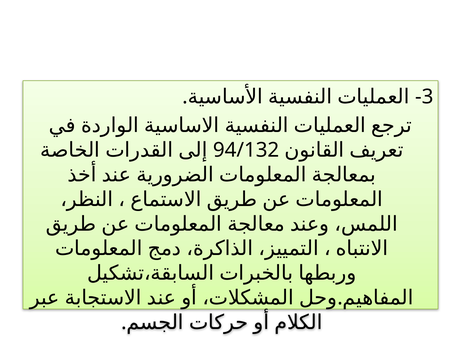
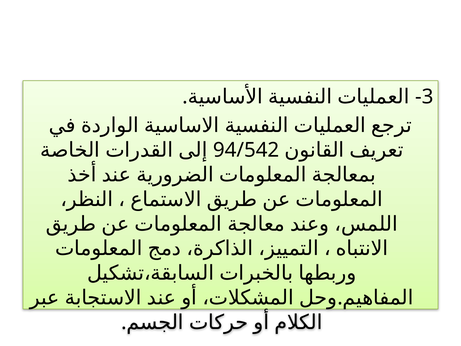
94/132: 94/132 -> 94/542
